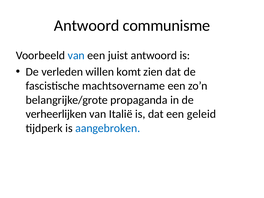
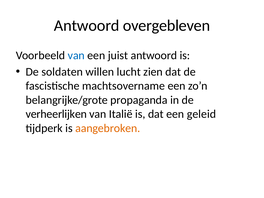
communisme: communisme -> overgebleven
verleden: verleden -> soldaten
komt: komt -> lucht
aangebroken colour: blue -> orange
